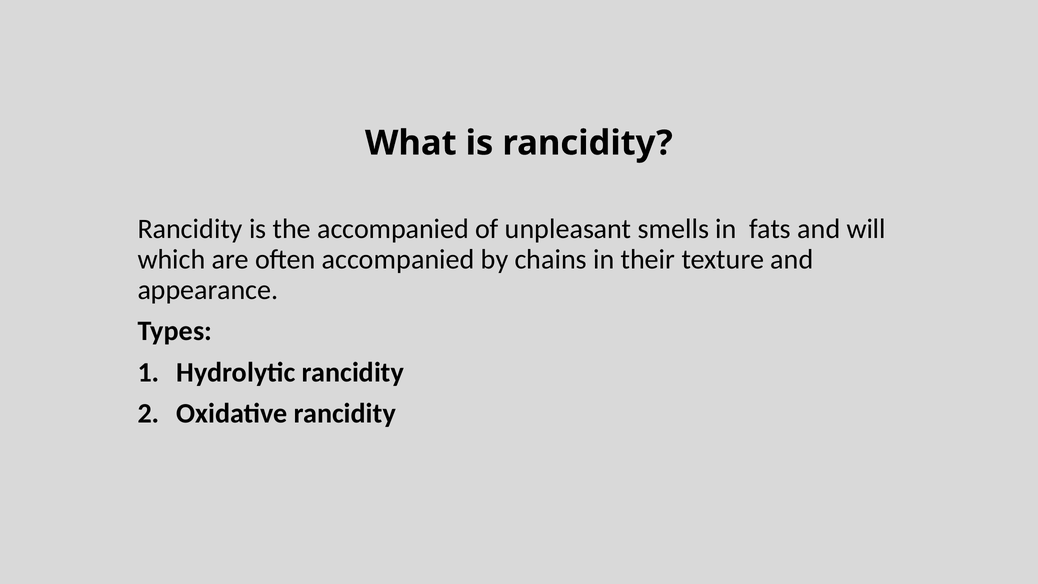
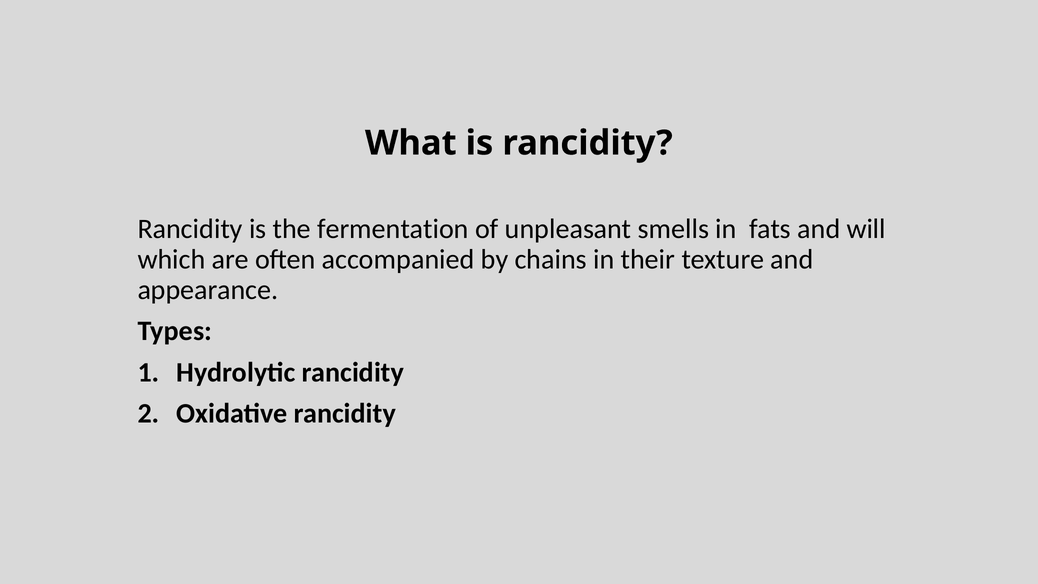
the accompanied: accompanied -> fermentation
